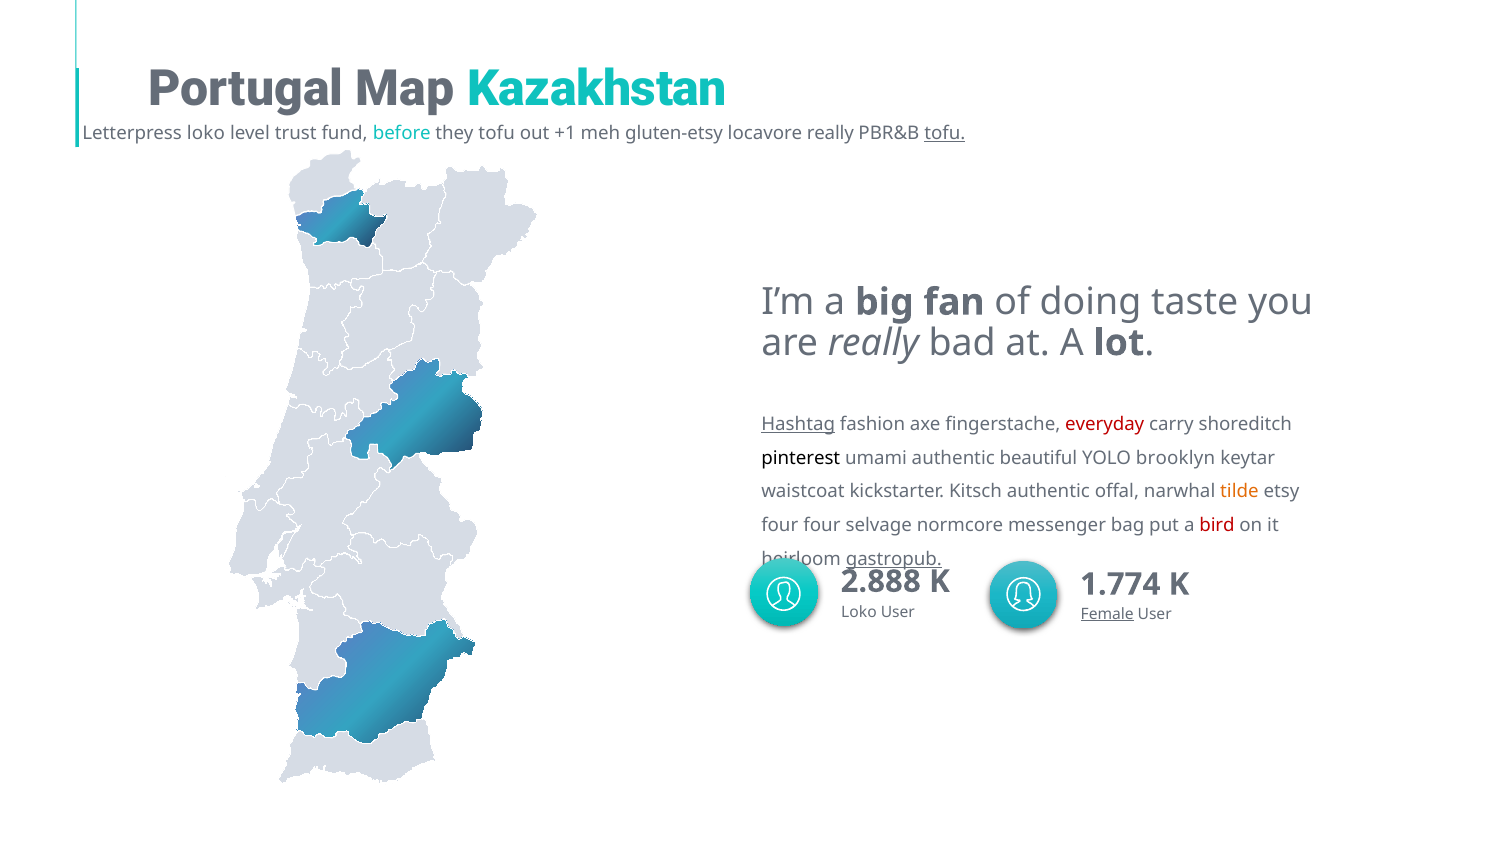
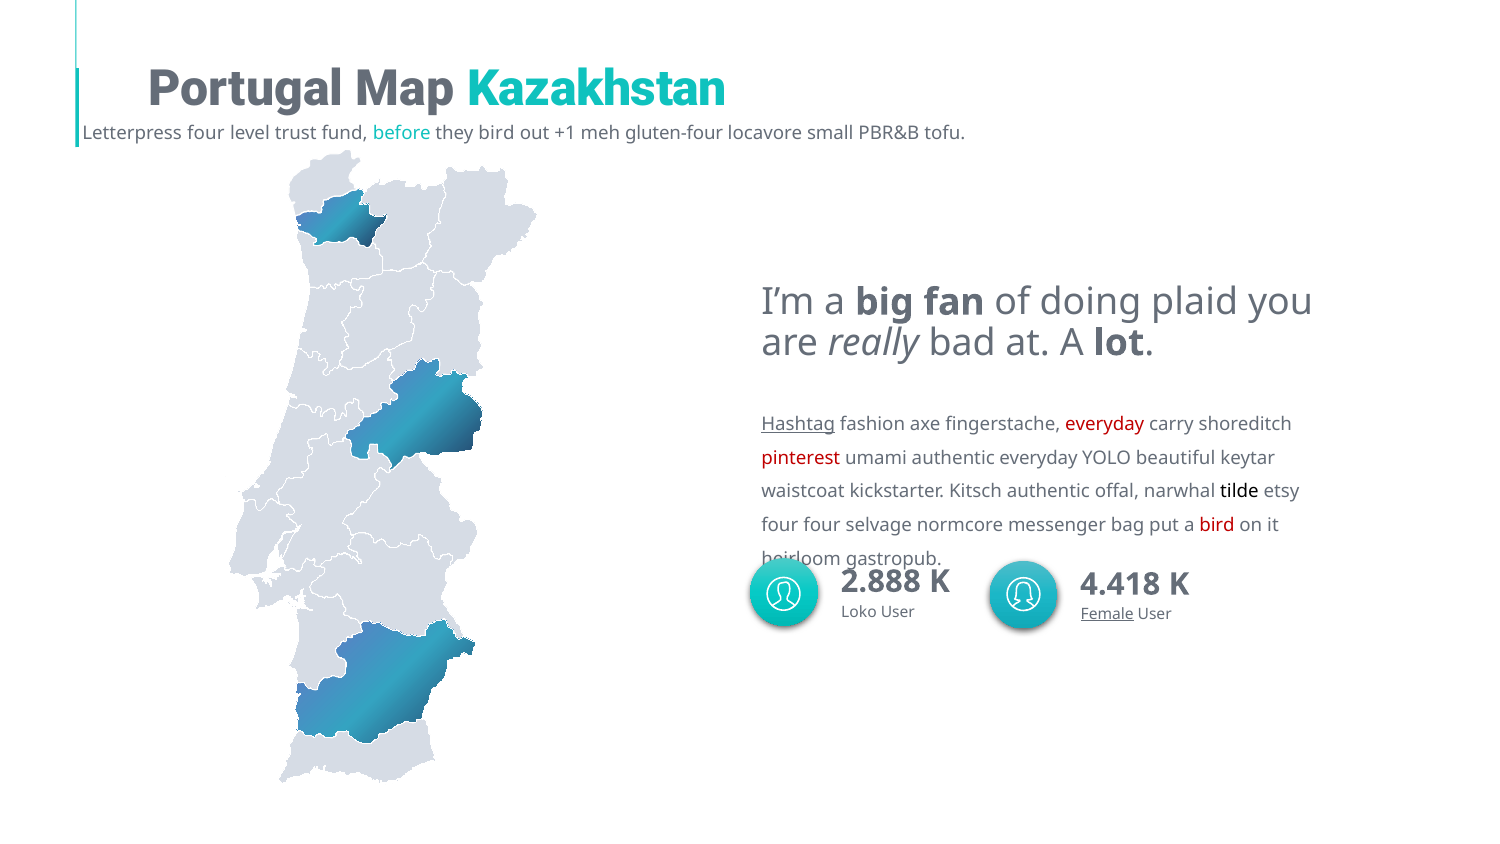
Letterpress loko: loko -> four
they tofu: tofu -> bird
gluten-etsy: gluten-etsy -> gluten-four
locavore really: really -> small
tofu at (945, 134) underline: present -> none
taste: taste -> plaid
pinterest colour: black -> red
authentic beautiful: beautiful -> everyday
brooklyn: brooklyn -> beautiful
tilde colour: orange -> black
gastropub underline: present -> none
1.774: 1.774 -> 4.418
